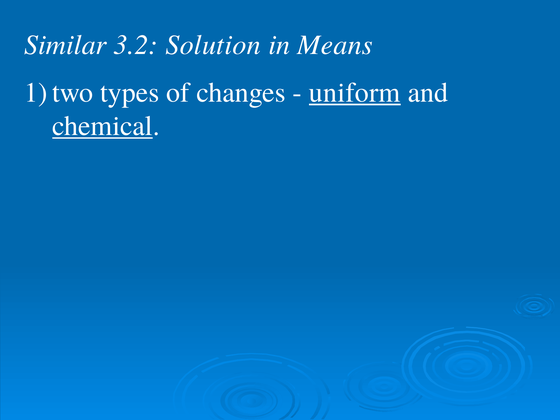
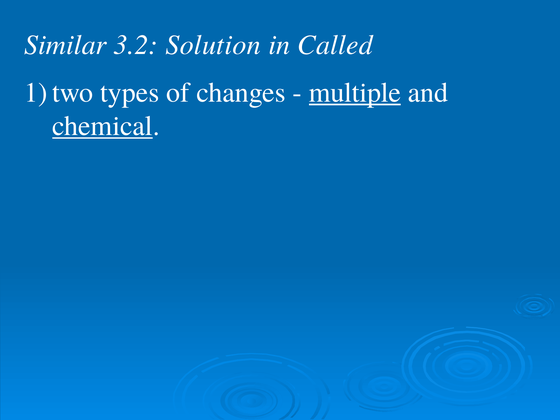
Means: Means -> Called
uniform: uniform -> multiple
